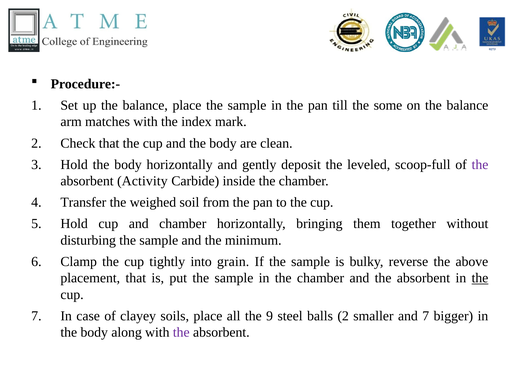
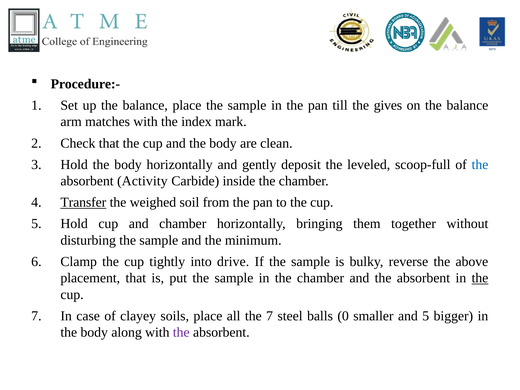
some: some -> gives
the at (480, 165) colour: purple -> blue
Transfer underline: none -> present
grain: grain -> drive
the 9: 9 -> 7
balls 2: 2 -> 0
and 7: 7 -> 5
